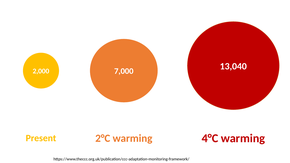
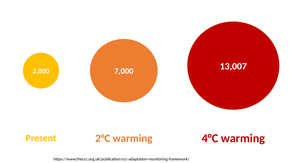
13,040: 13,040 -> 13,007
